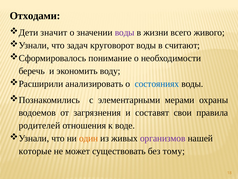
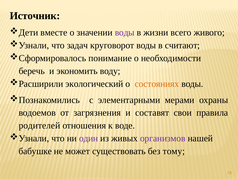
Отходами: Отходами -> Источник
значит: значит -> вместе
анализировать: анализировать -> экологический
состояниях colour: blue -> orange
один colour: orange -> purple
которые: которые -> бабушке
